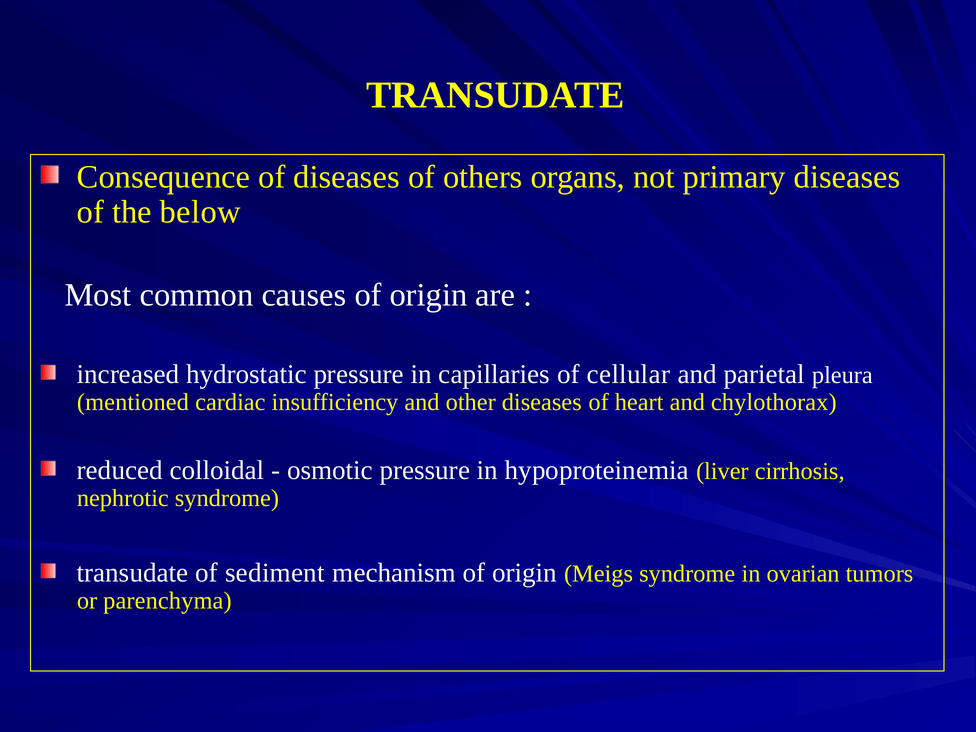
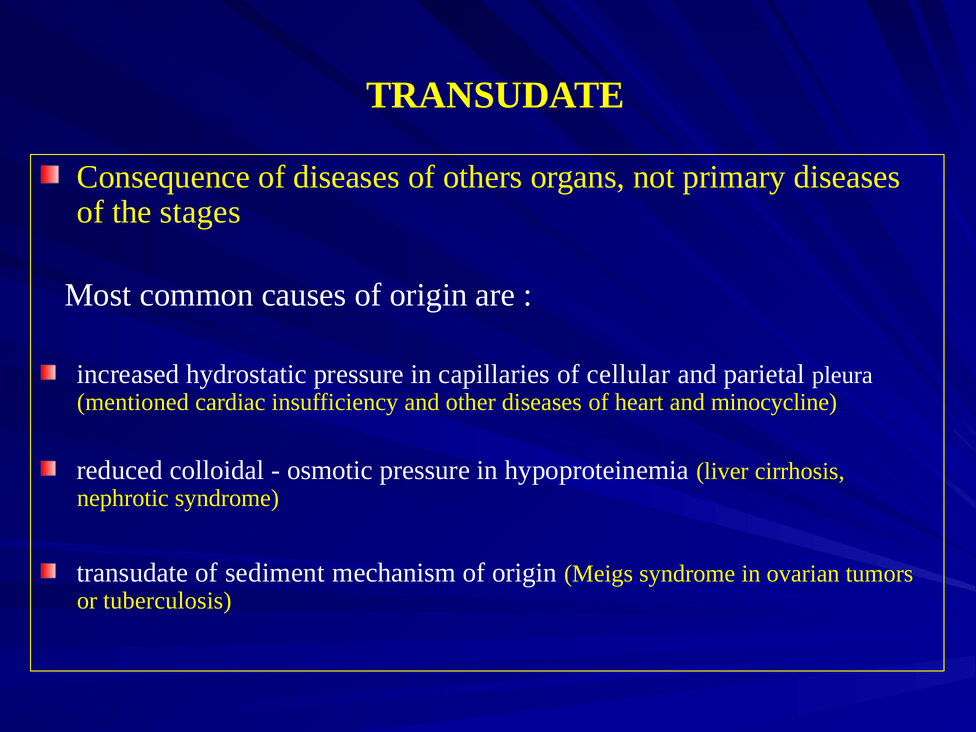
below: below -> stages
chylothorax: chylothorax -> minocycline
parenchyma: parenchyma -> tuberculosis
